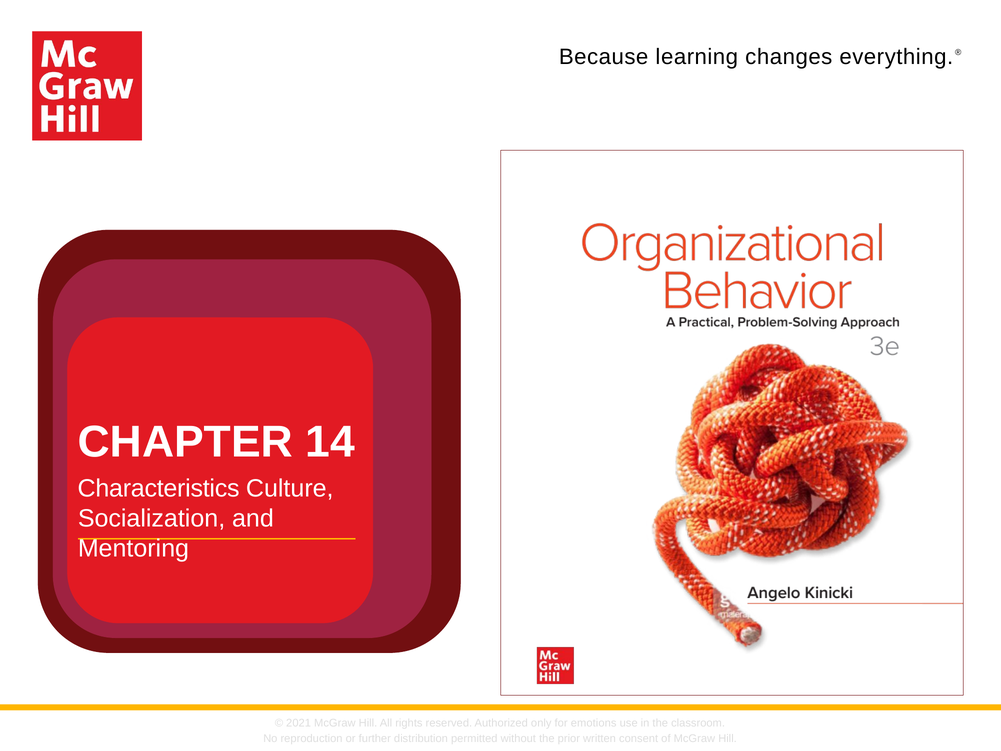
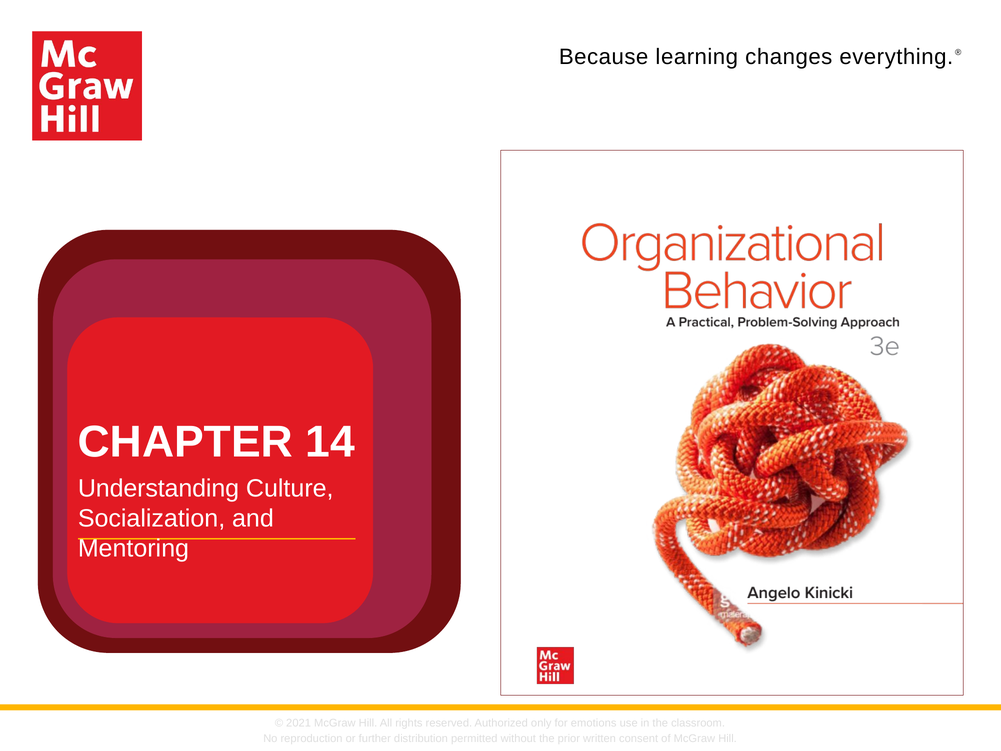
Characteristics: Characteristics -> Understanding
